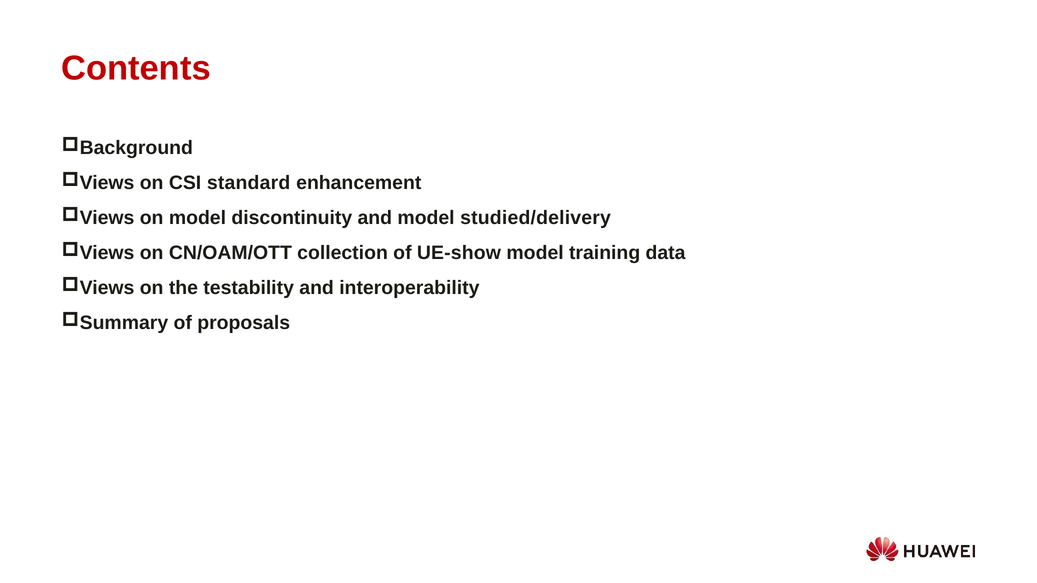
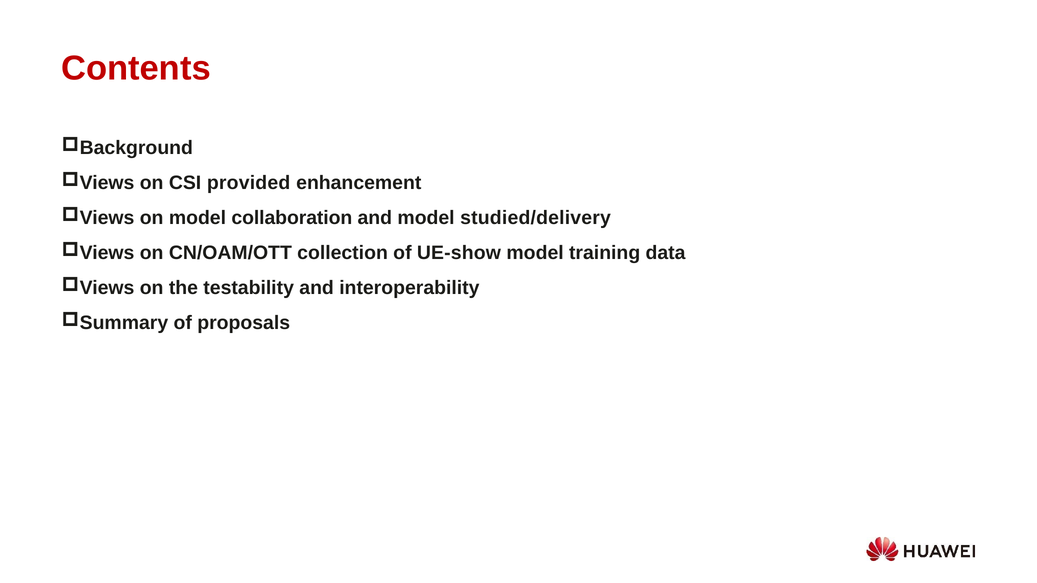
standard: standard -> provided
discontinuity: discontinuity -> collaboration
